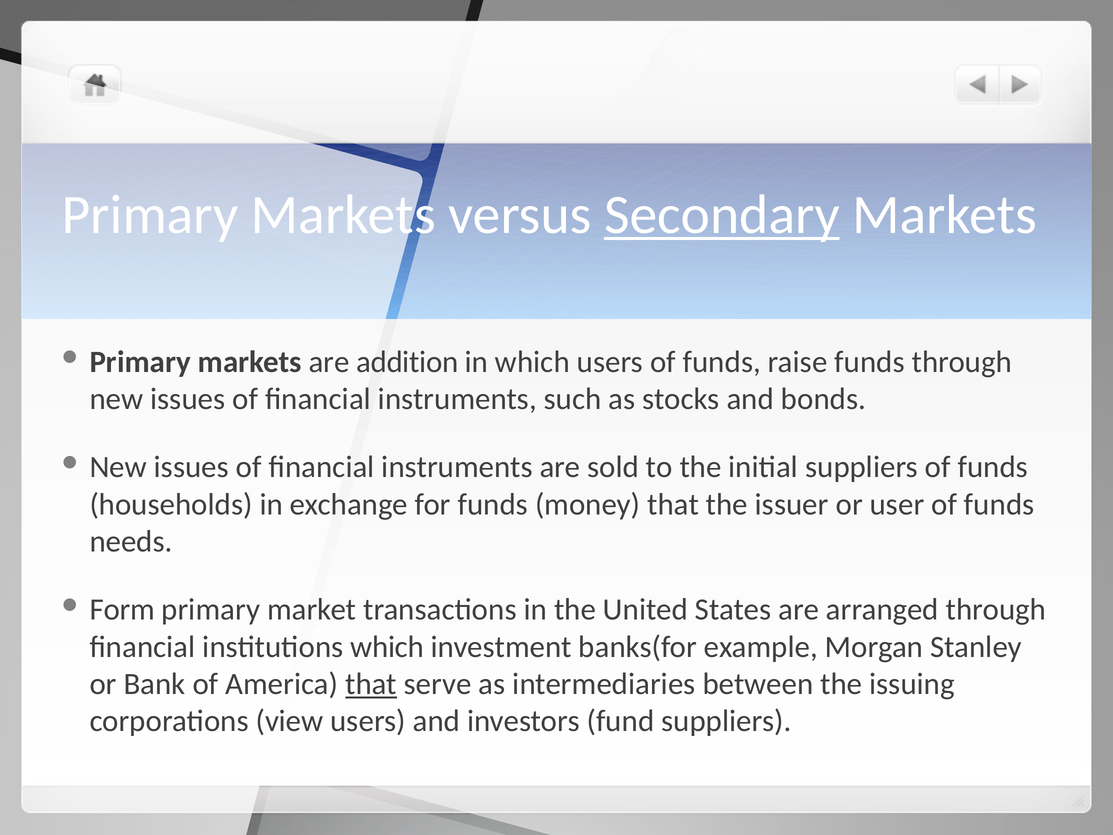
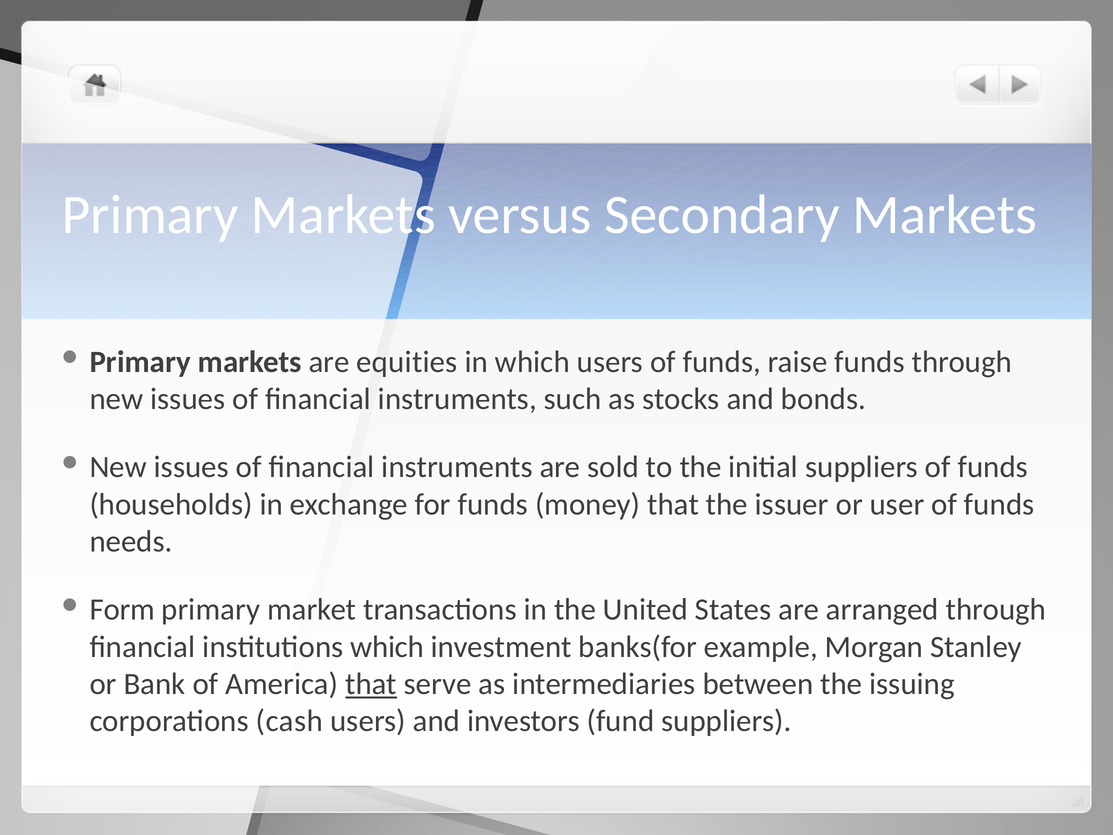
Secondary underline: present -> none
addition: addition -> equities
view: view -> cash
